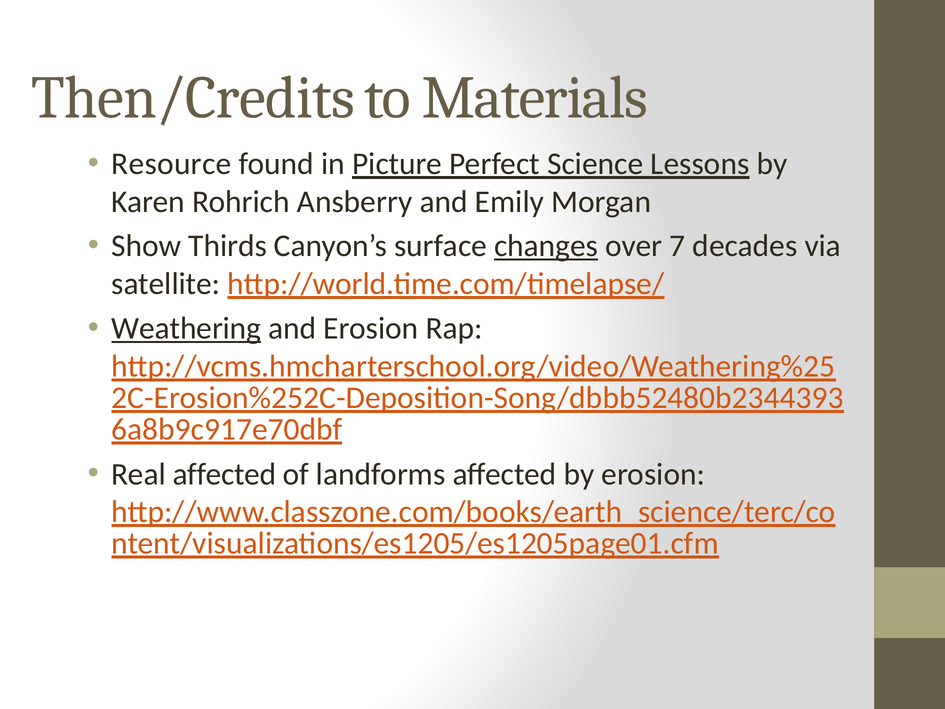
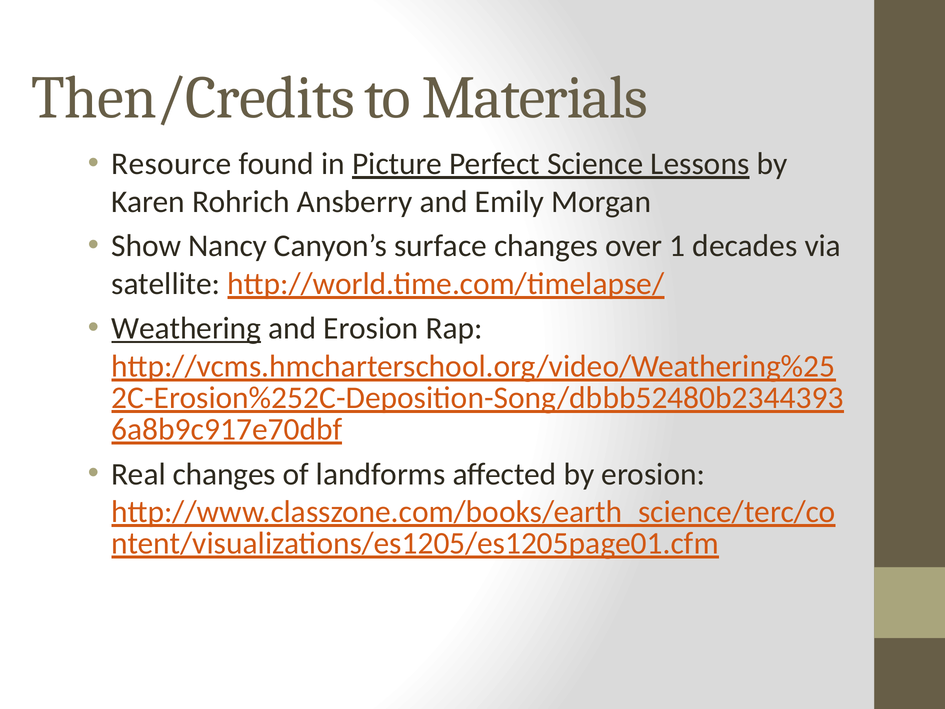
Thirds: Thirds -> Nancy
changes at (546, 246) underline: present -> none
7: 7 -> 1
Real affected: affected -> changes
